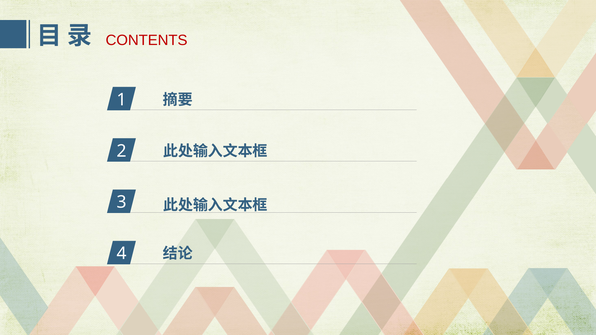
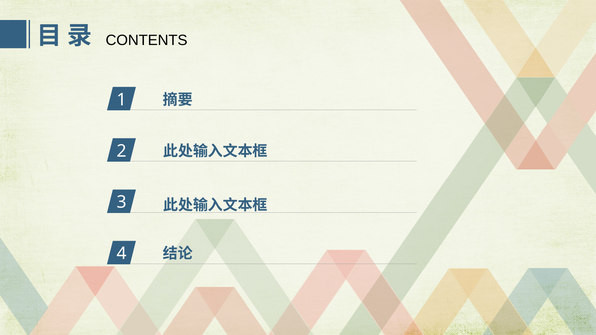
CONTENTS colour: red -> black
